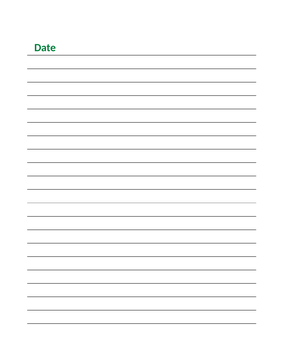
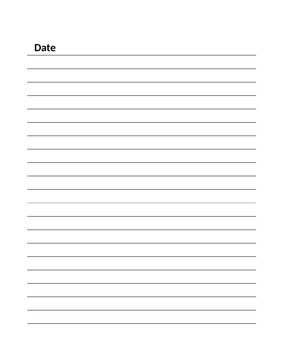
Date colour: green -> black
